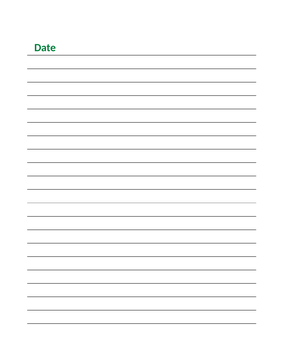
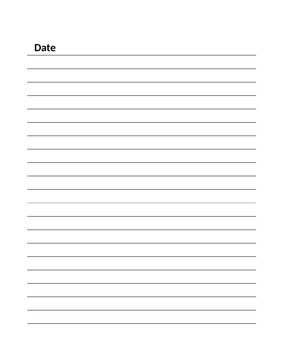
Date colour: green -> black
